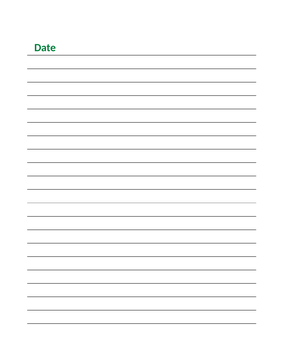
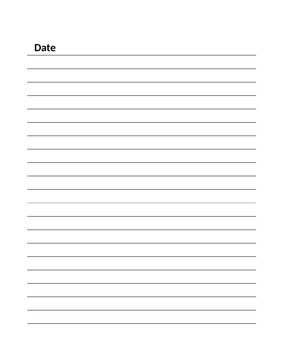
Date colour: green -> black
